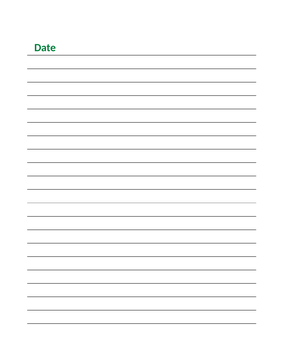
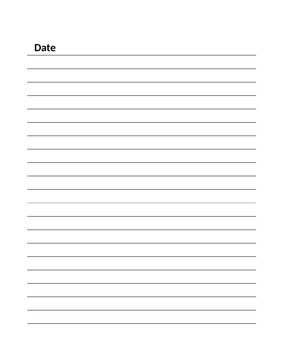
Date colour: green -> black
